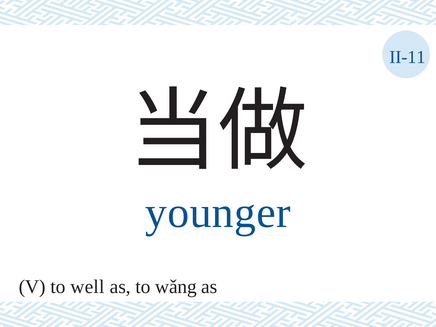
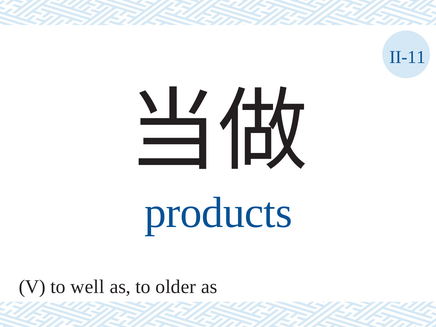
younger: younger -> products
wǎng: wǎng -> older
